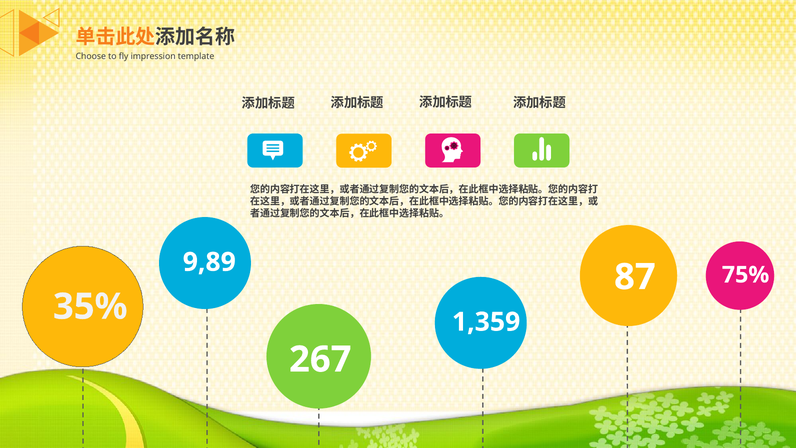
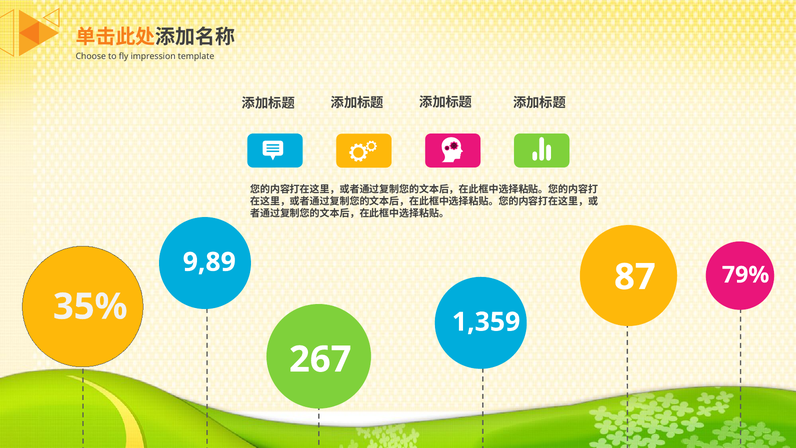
75%: 75% -> 79%
